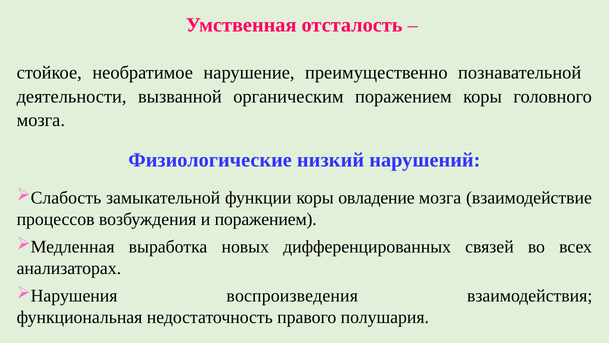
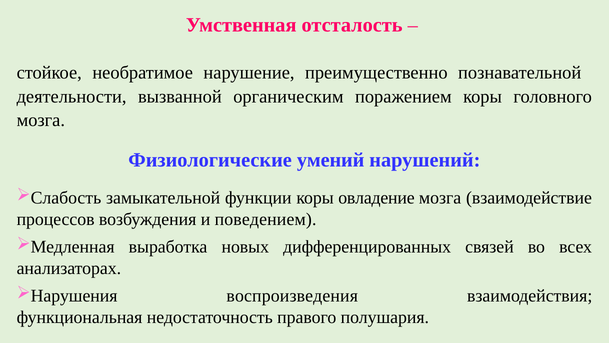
низкий: низкий -> умений
и поражением: поражением -> поведением
